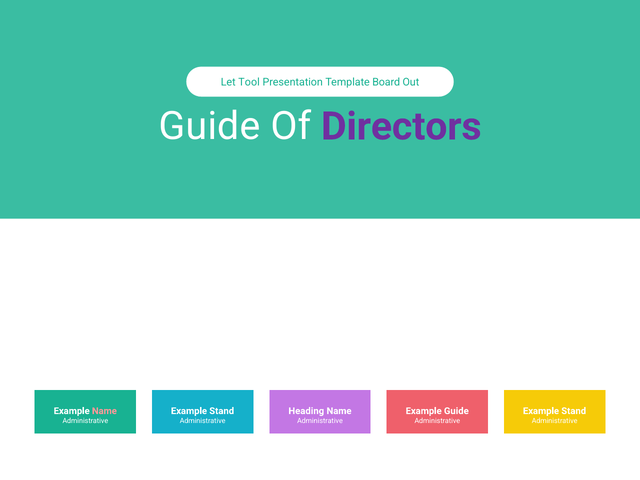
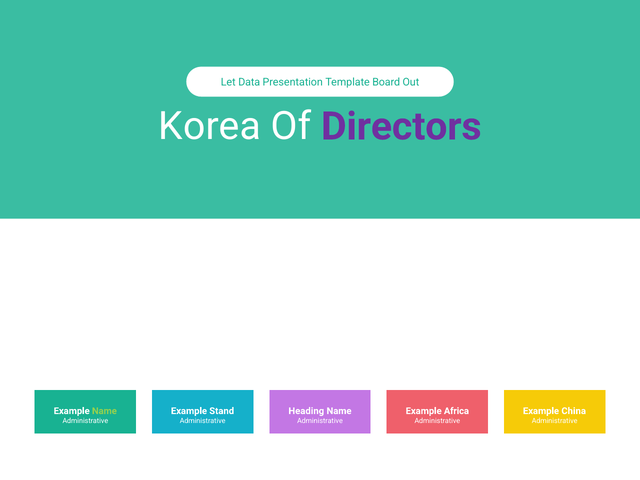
Tool: Tool -> Data
Guide at (210, 127): Guide -> Korea
Name at (104, 411) colour: pink -> light green
Example Guide: Guide -> Africa
Stand at (574, 411): Stand -> China
